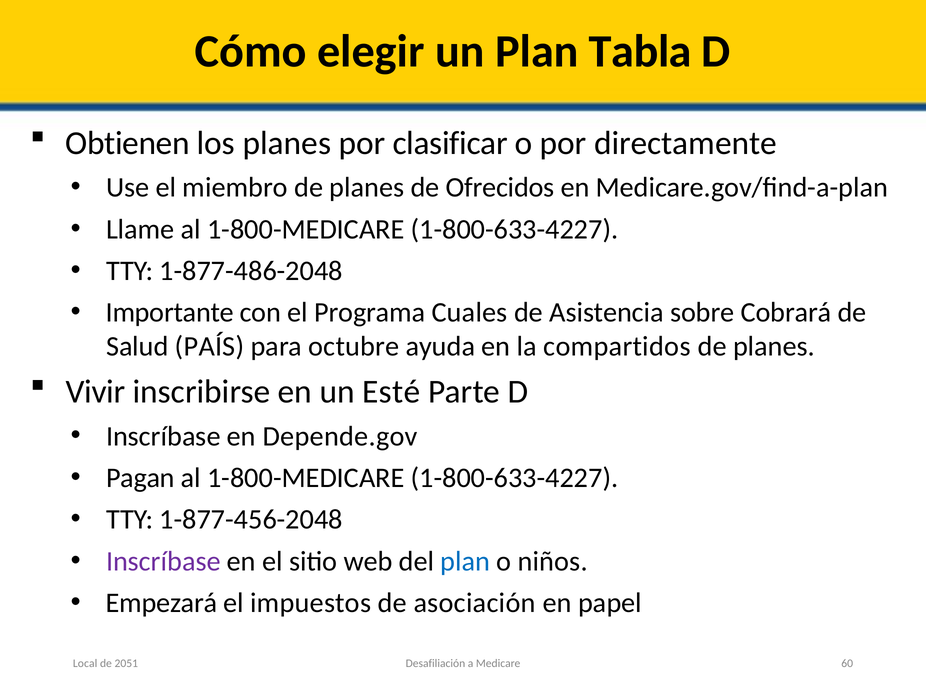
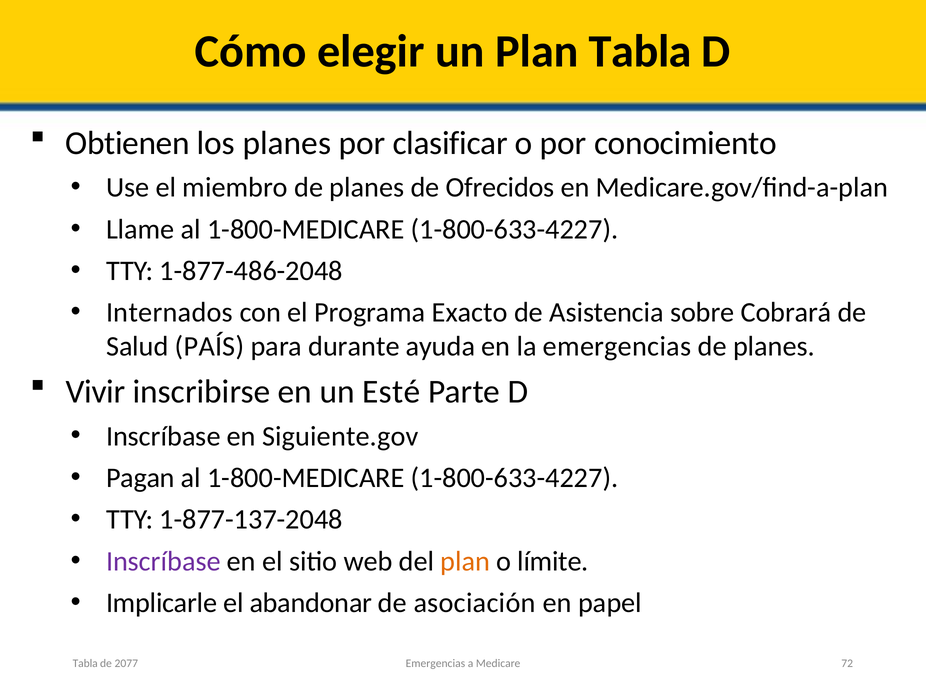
directamente: directamente -> conocimiento
Importante: Importante -> Internados
Cuales: Cuales -> Exacto
octubre: octubre -> durante
la compartidos: compartidos -> emergencias
Depende.gov: Depende.gov -> Siguiente.gov
1-877-456-2048: 1-877-456-2048 -> 1-877-137-2048
plan at (465, 561) colour: blue -> orange
niños: niños -> límite
Empezará: Empezará -> Implicarle
impuestos: impuestos -> abandonar
Desafiliación at (435, 663): Desafiliación -> Emergencias
60: 60 -> 72
Local at (85, 663): Local -> Tabla
2051: 2051 -> 2077
